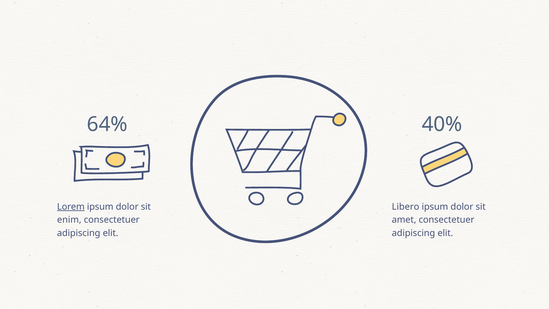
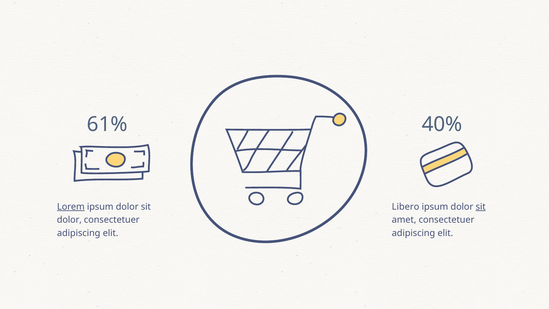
64%: 64% -> 61%
sit at (481, 207) underline: none -> present
enim at (69, 220): enim -> dolor
